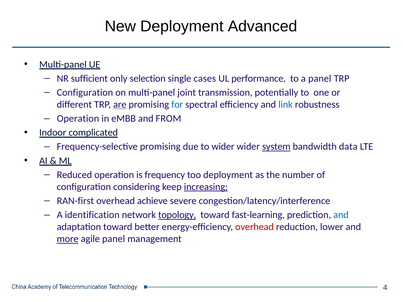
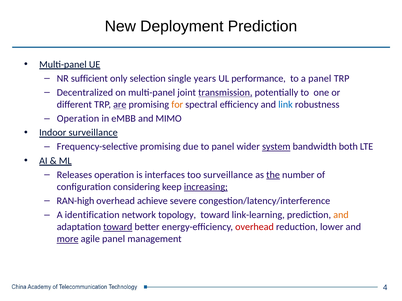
Deployment Advanced: Advanced -> Prediction
cases: cases -> years
Configuration at (85, 93): Configuration -> Decentralized
transmission underline: none -> present
for colour: blue -> orange
FROM: FROM -> MIMO
Indoor complicated: complicated -> surveillance
to wider: wider -> panel
data: data -> both
Reduced: Reduced -> Releases
frequency: frequency -> interfaces
too deployment: deployment -> surveillance
the underline: none -> present
RAN-first: RAN-first -> RAN-high
topology underline: present -> none
fast-learning: fast-learning -> link-learning
and at (341, 215) colour: blue -> orange
toward at (118, 227) underline: none -> present
